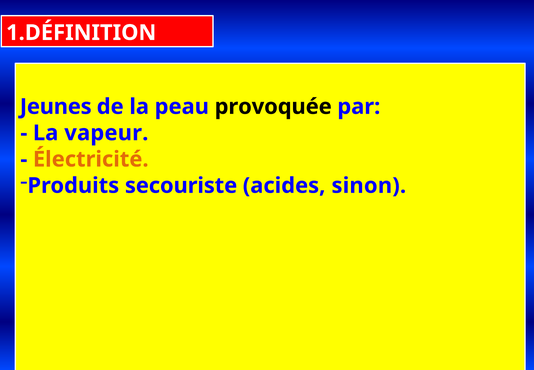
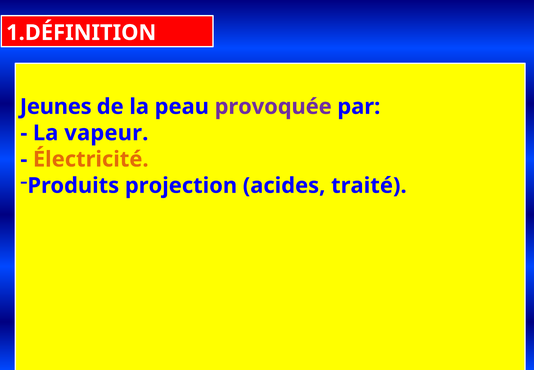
provoquée colour: black -> purple
secouriste: secouriste -> projection
sinon: sinon -> traité
